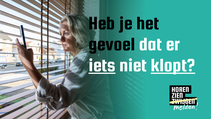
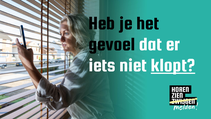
iets underline: present -> none
